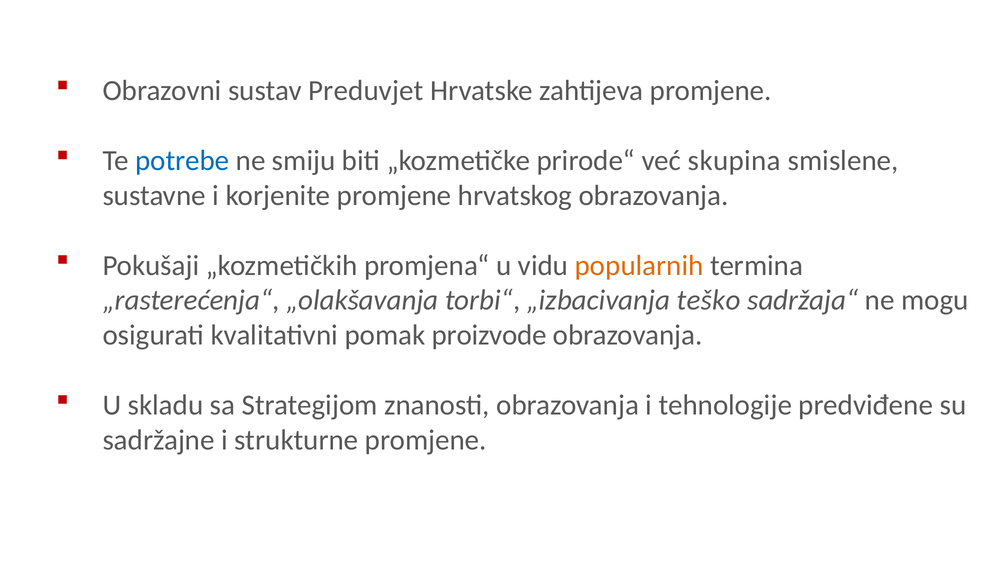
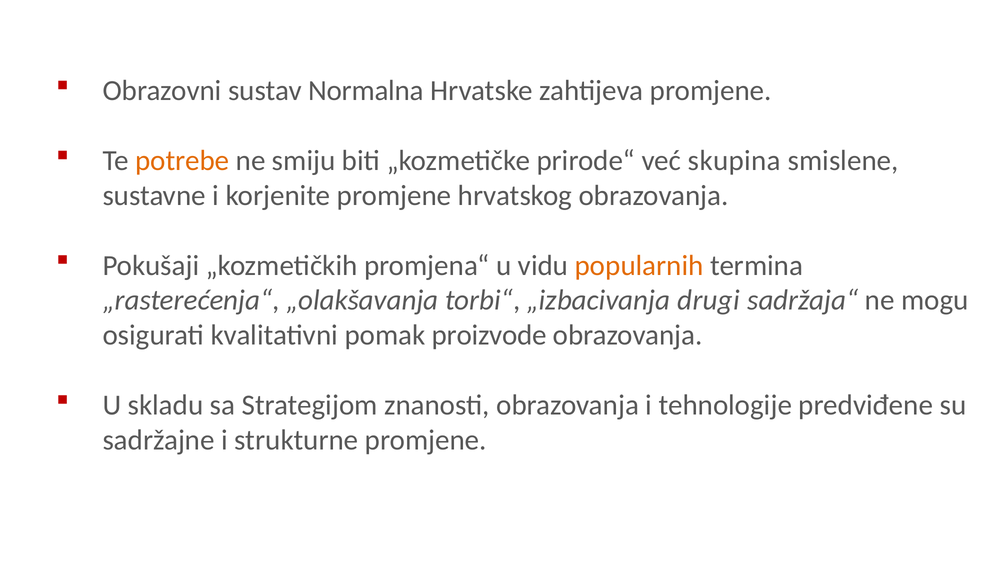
Preduvjet: Preduvjet -> Normalna
potrebe colour: blue -> orange
teško: teško -> drugi
